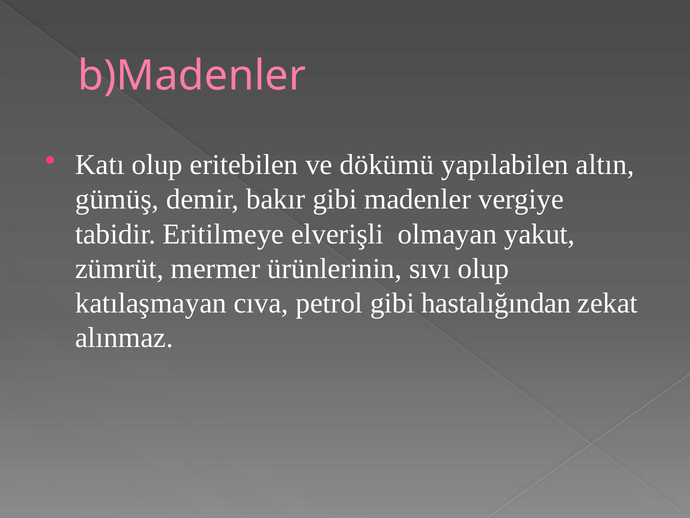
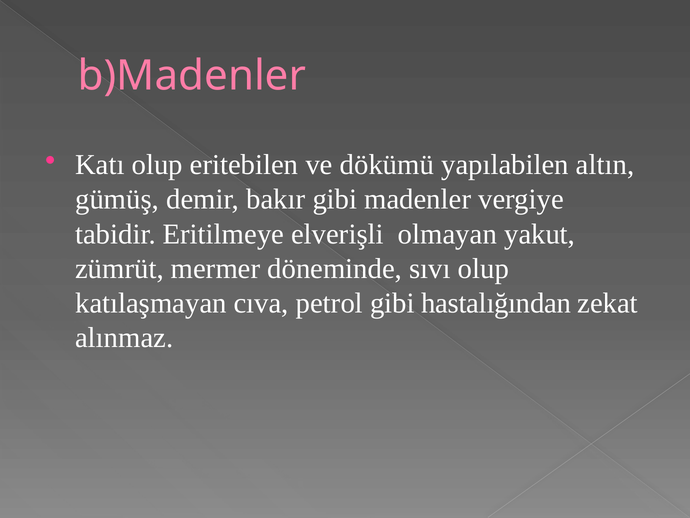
ürünlerinin: ürünlerinin -> döneminde
